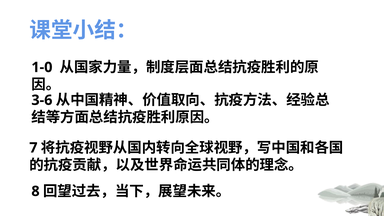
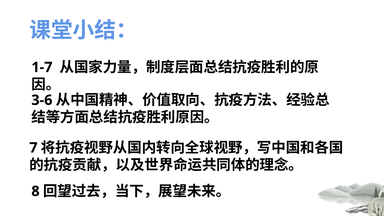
1-0: 1-0 -> 1-7
